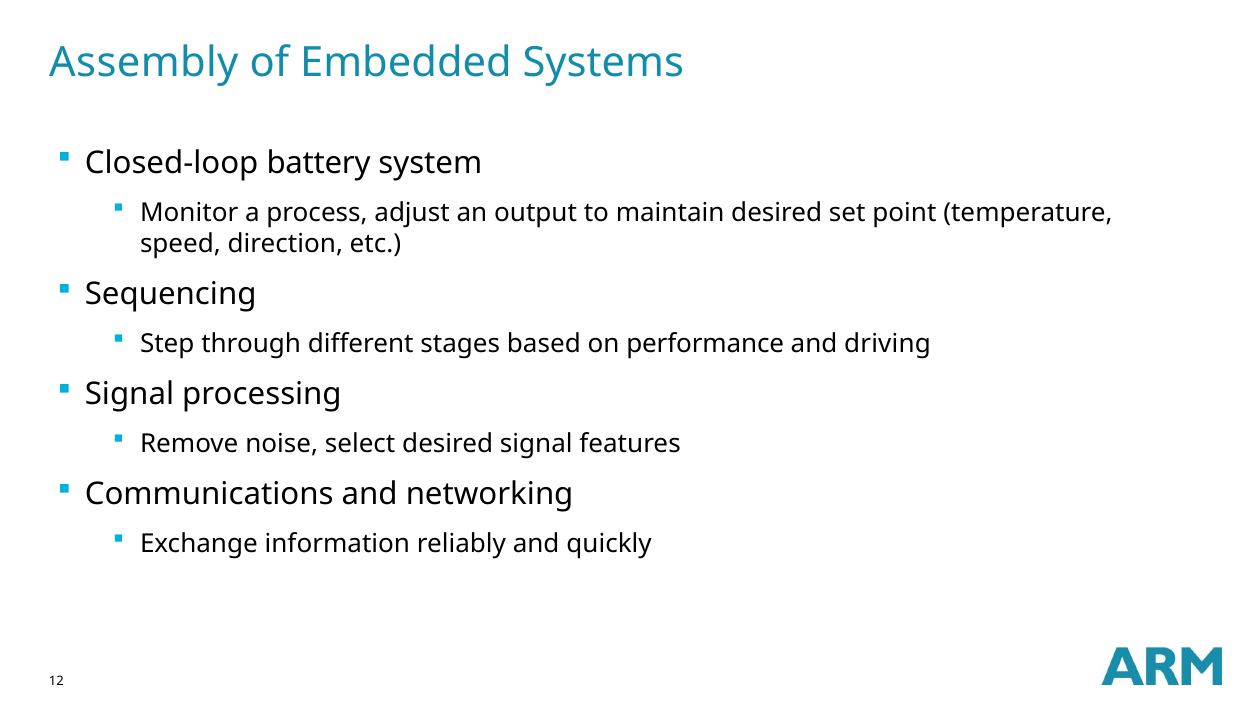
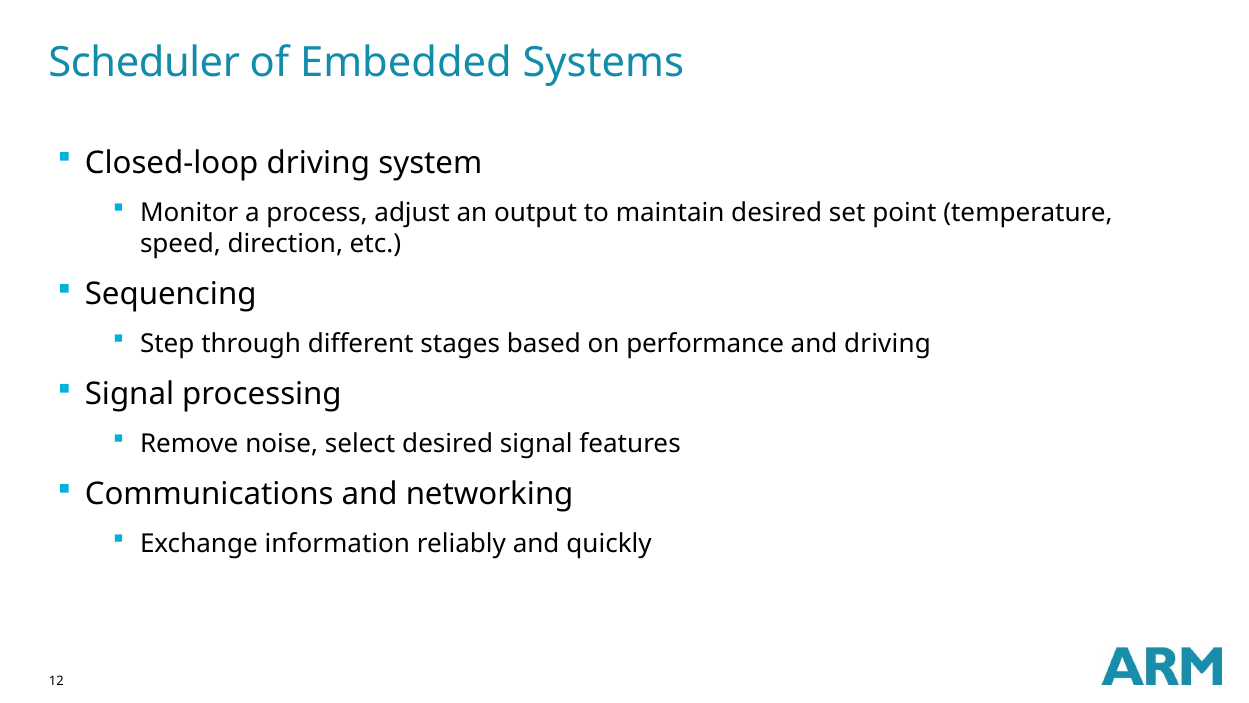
Assembly: Assembly -> Scheduler
Closed-loop battery: battery -> driving
